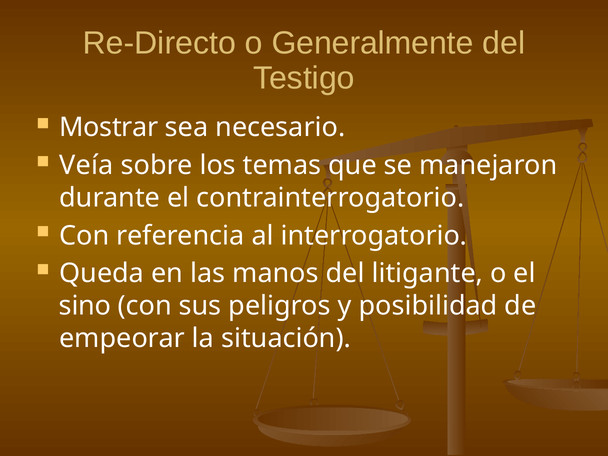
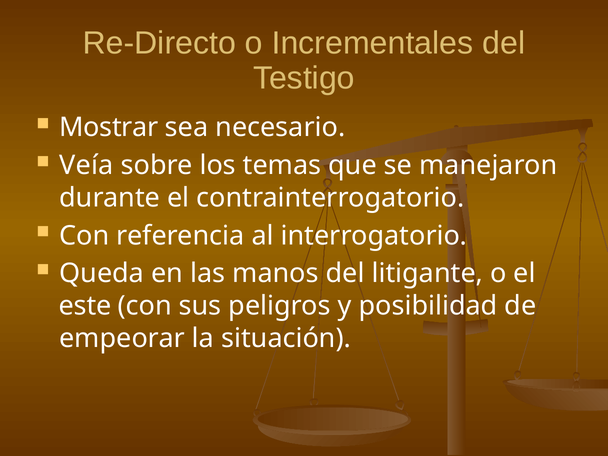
Generalmente: Generalmente -> Incrementales
sino: sino -> este
